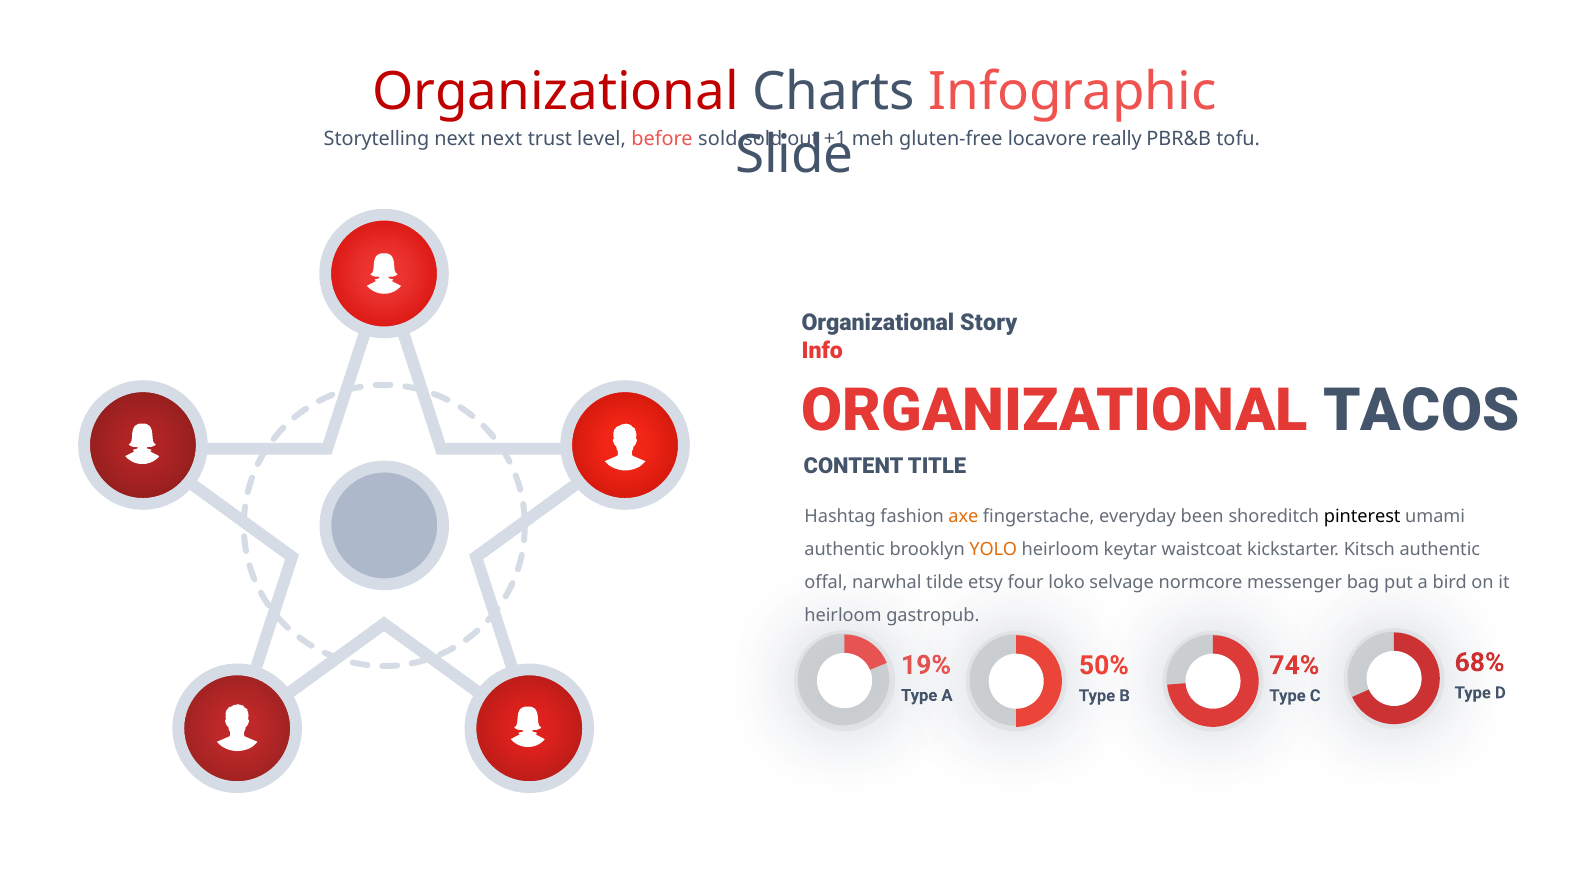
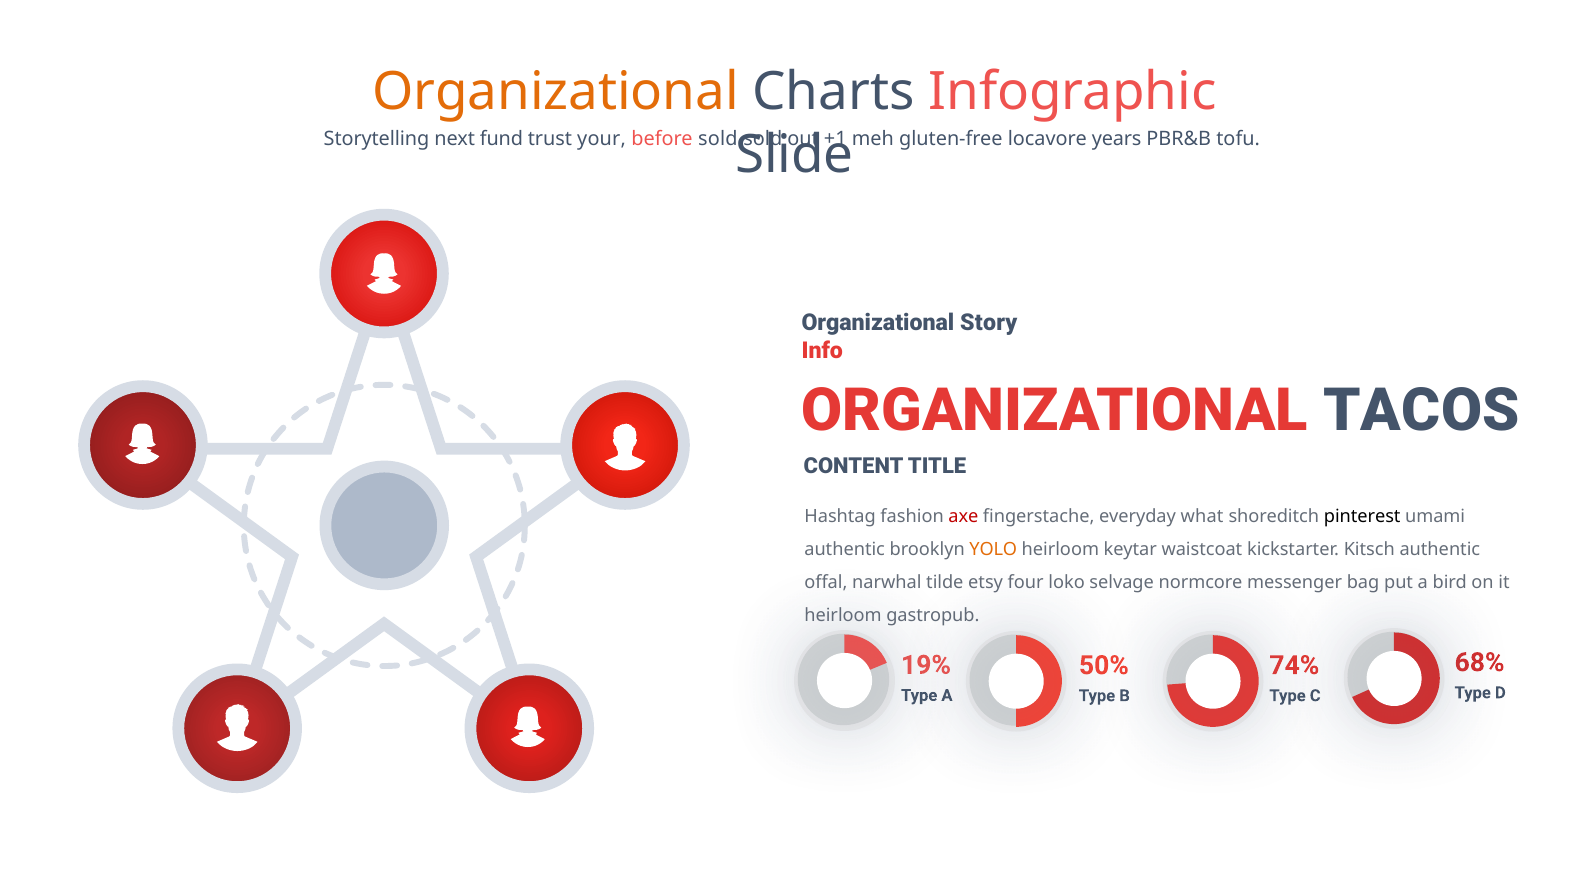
Organizational at (556, 92) colour: red -> orange
next next: next -> fund
level: level -> your
really: really -> years
axe colour: orange -> red
been: been -> what
